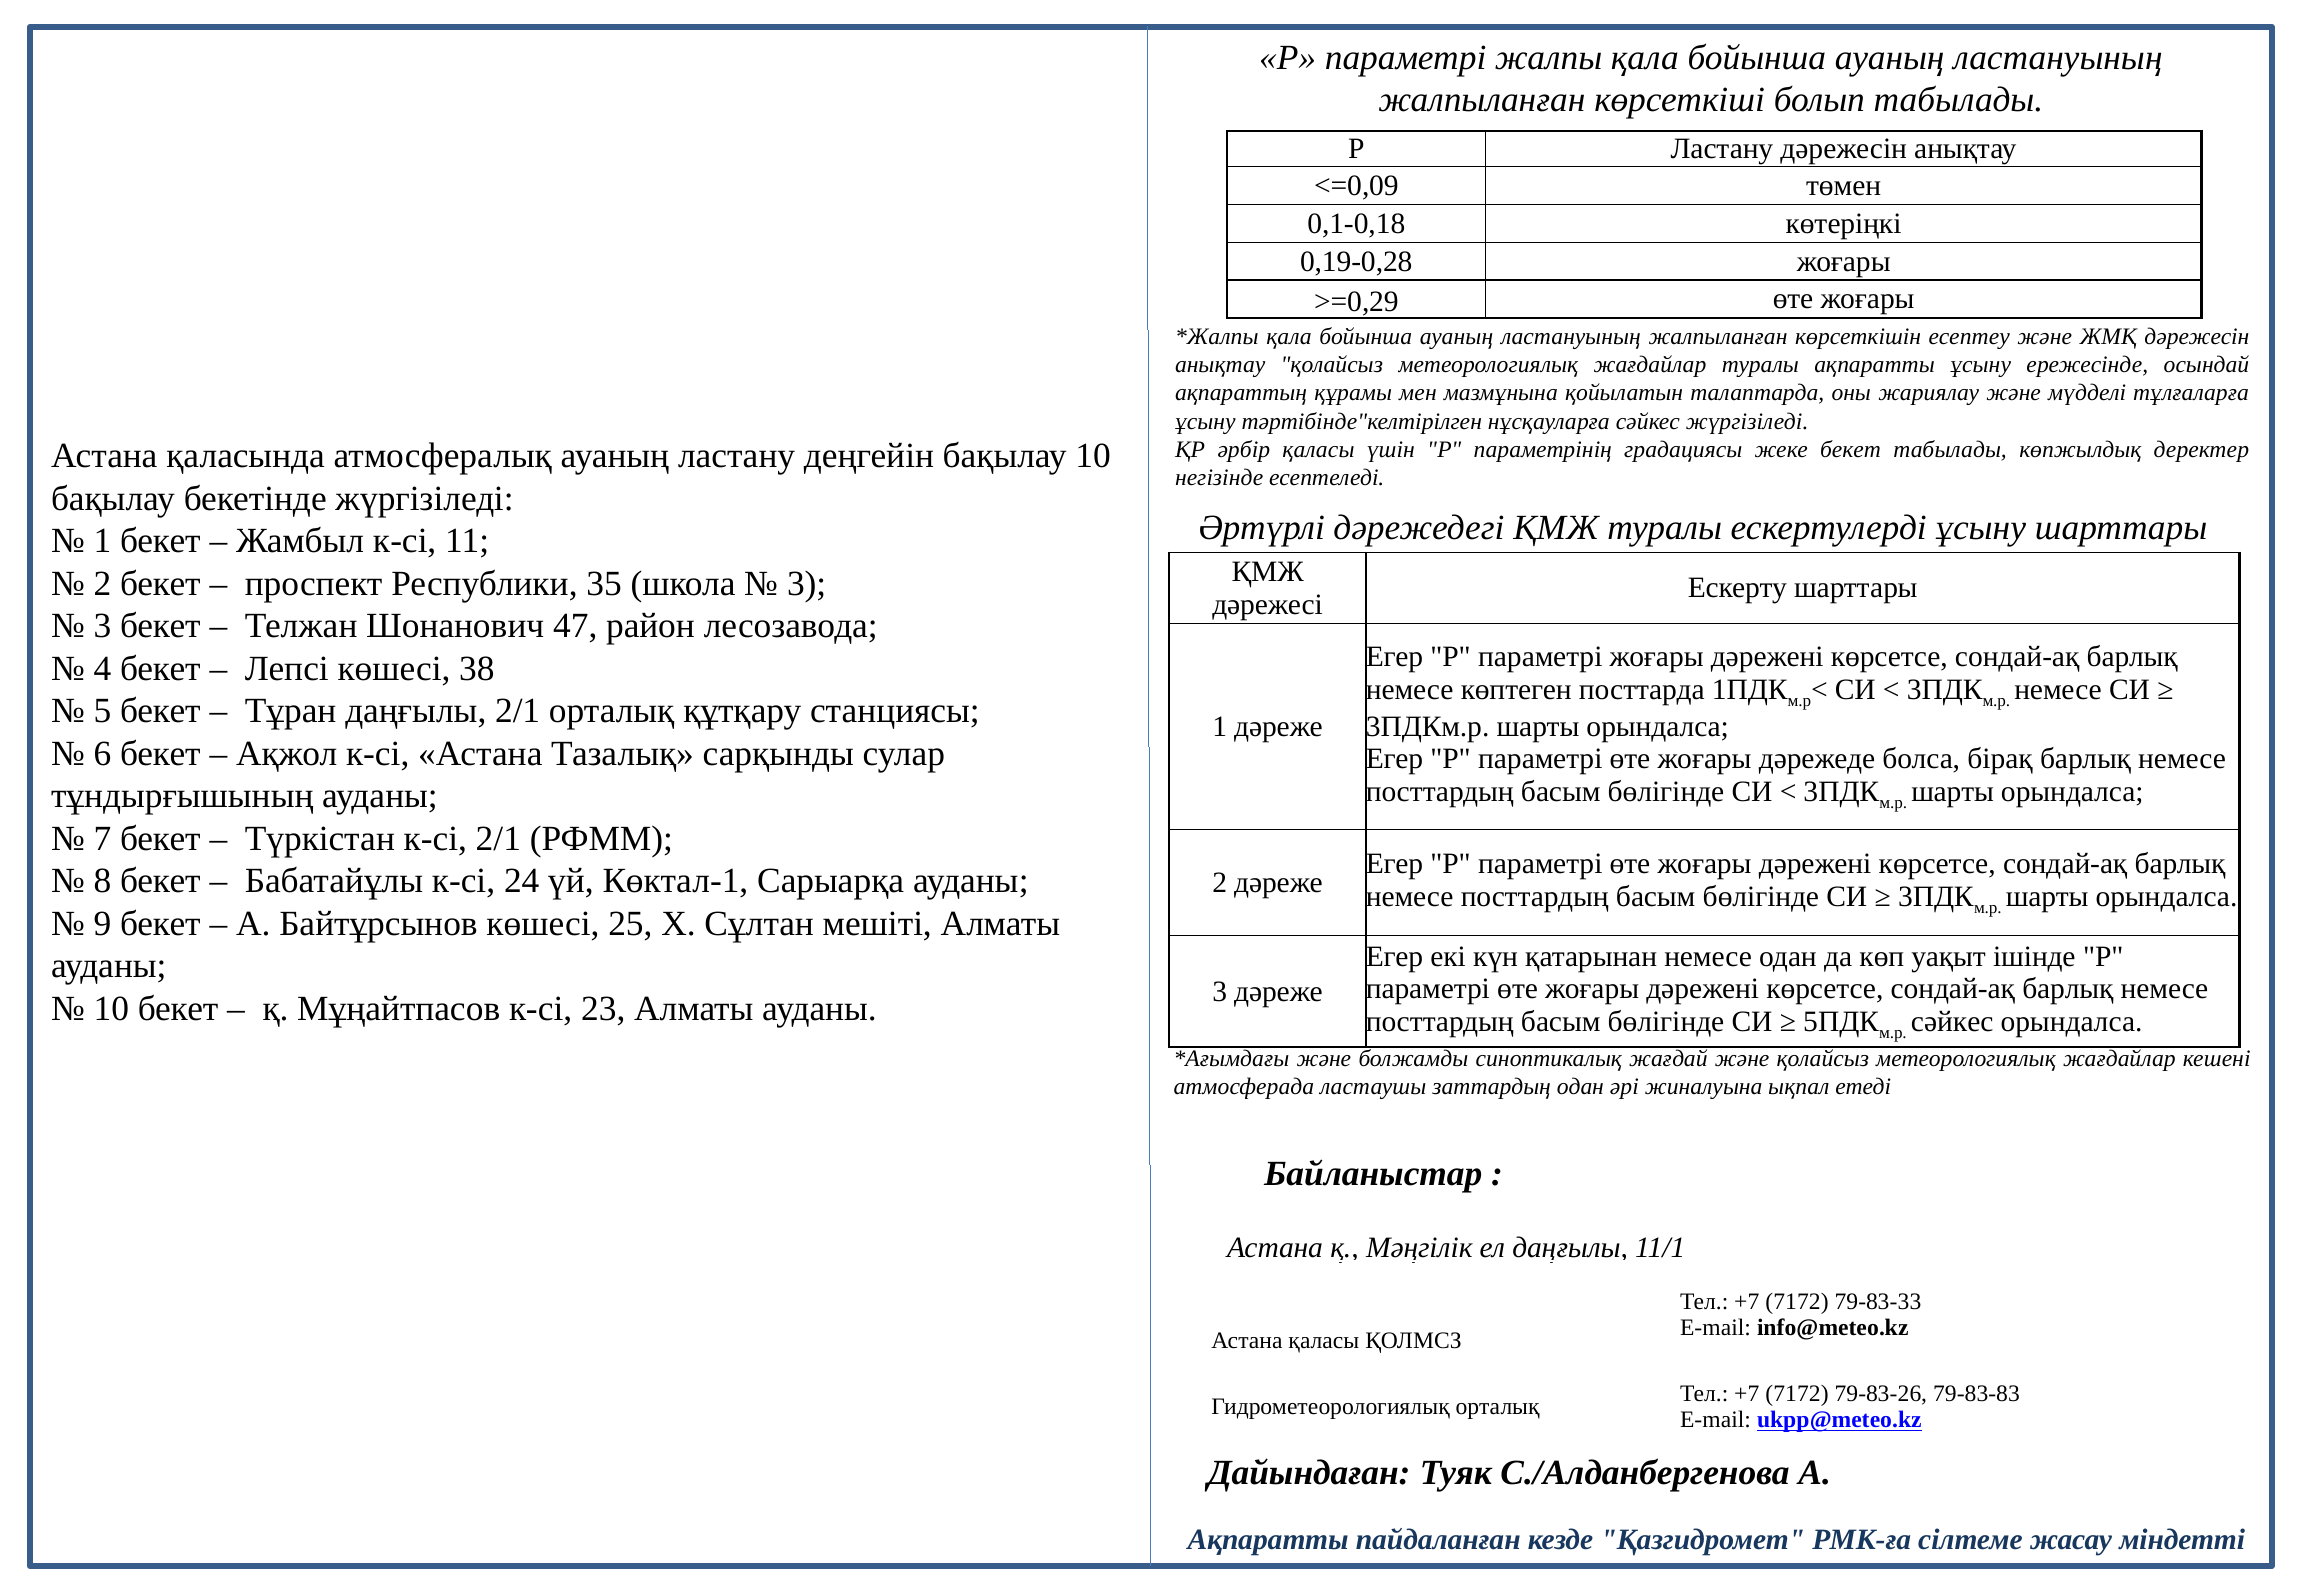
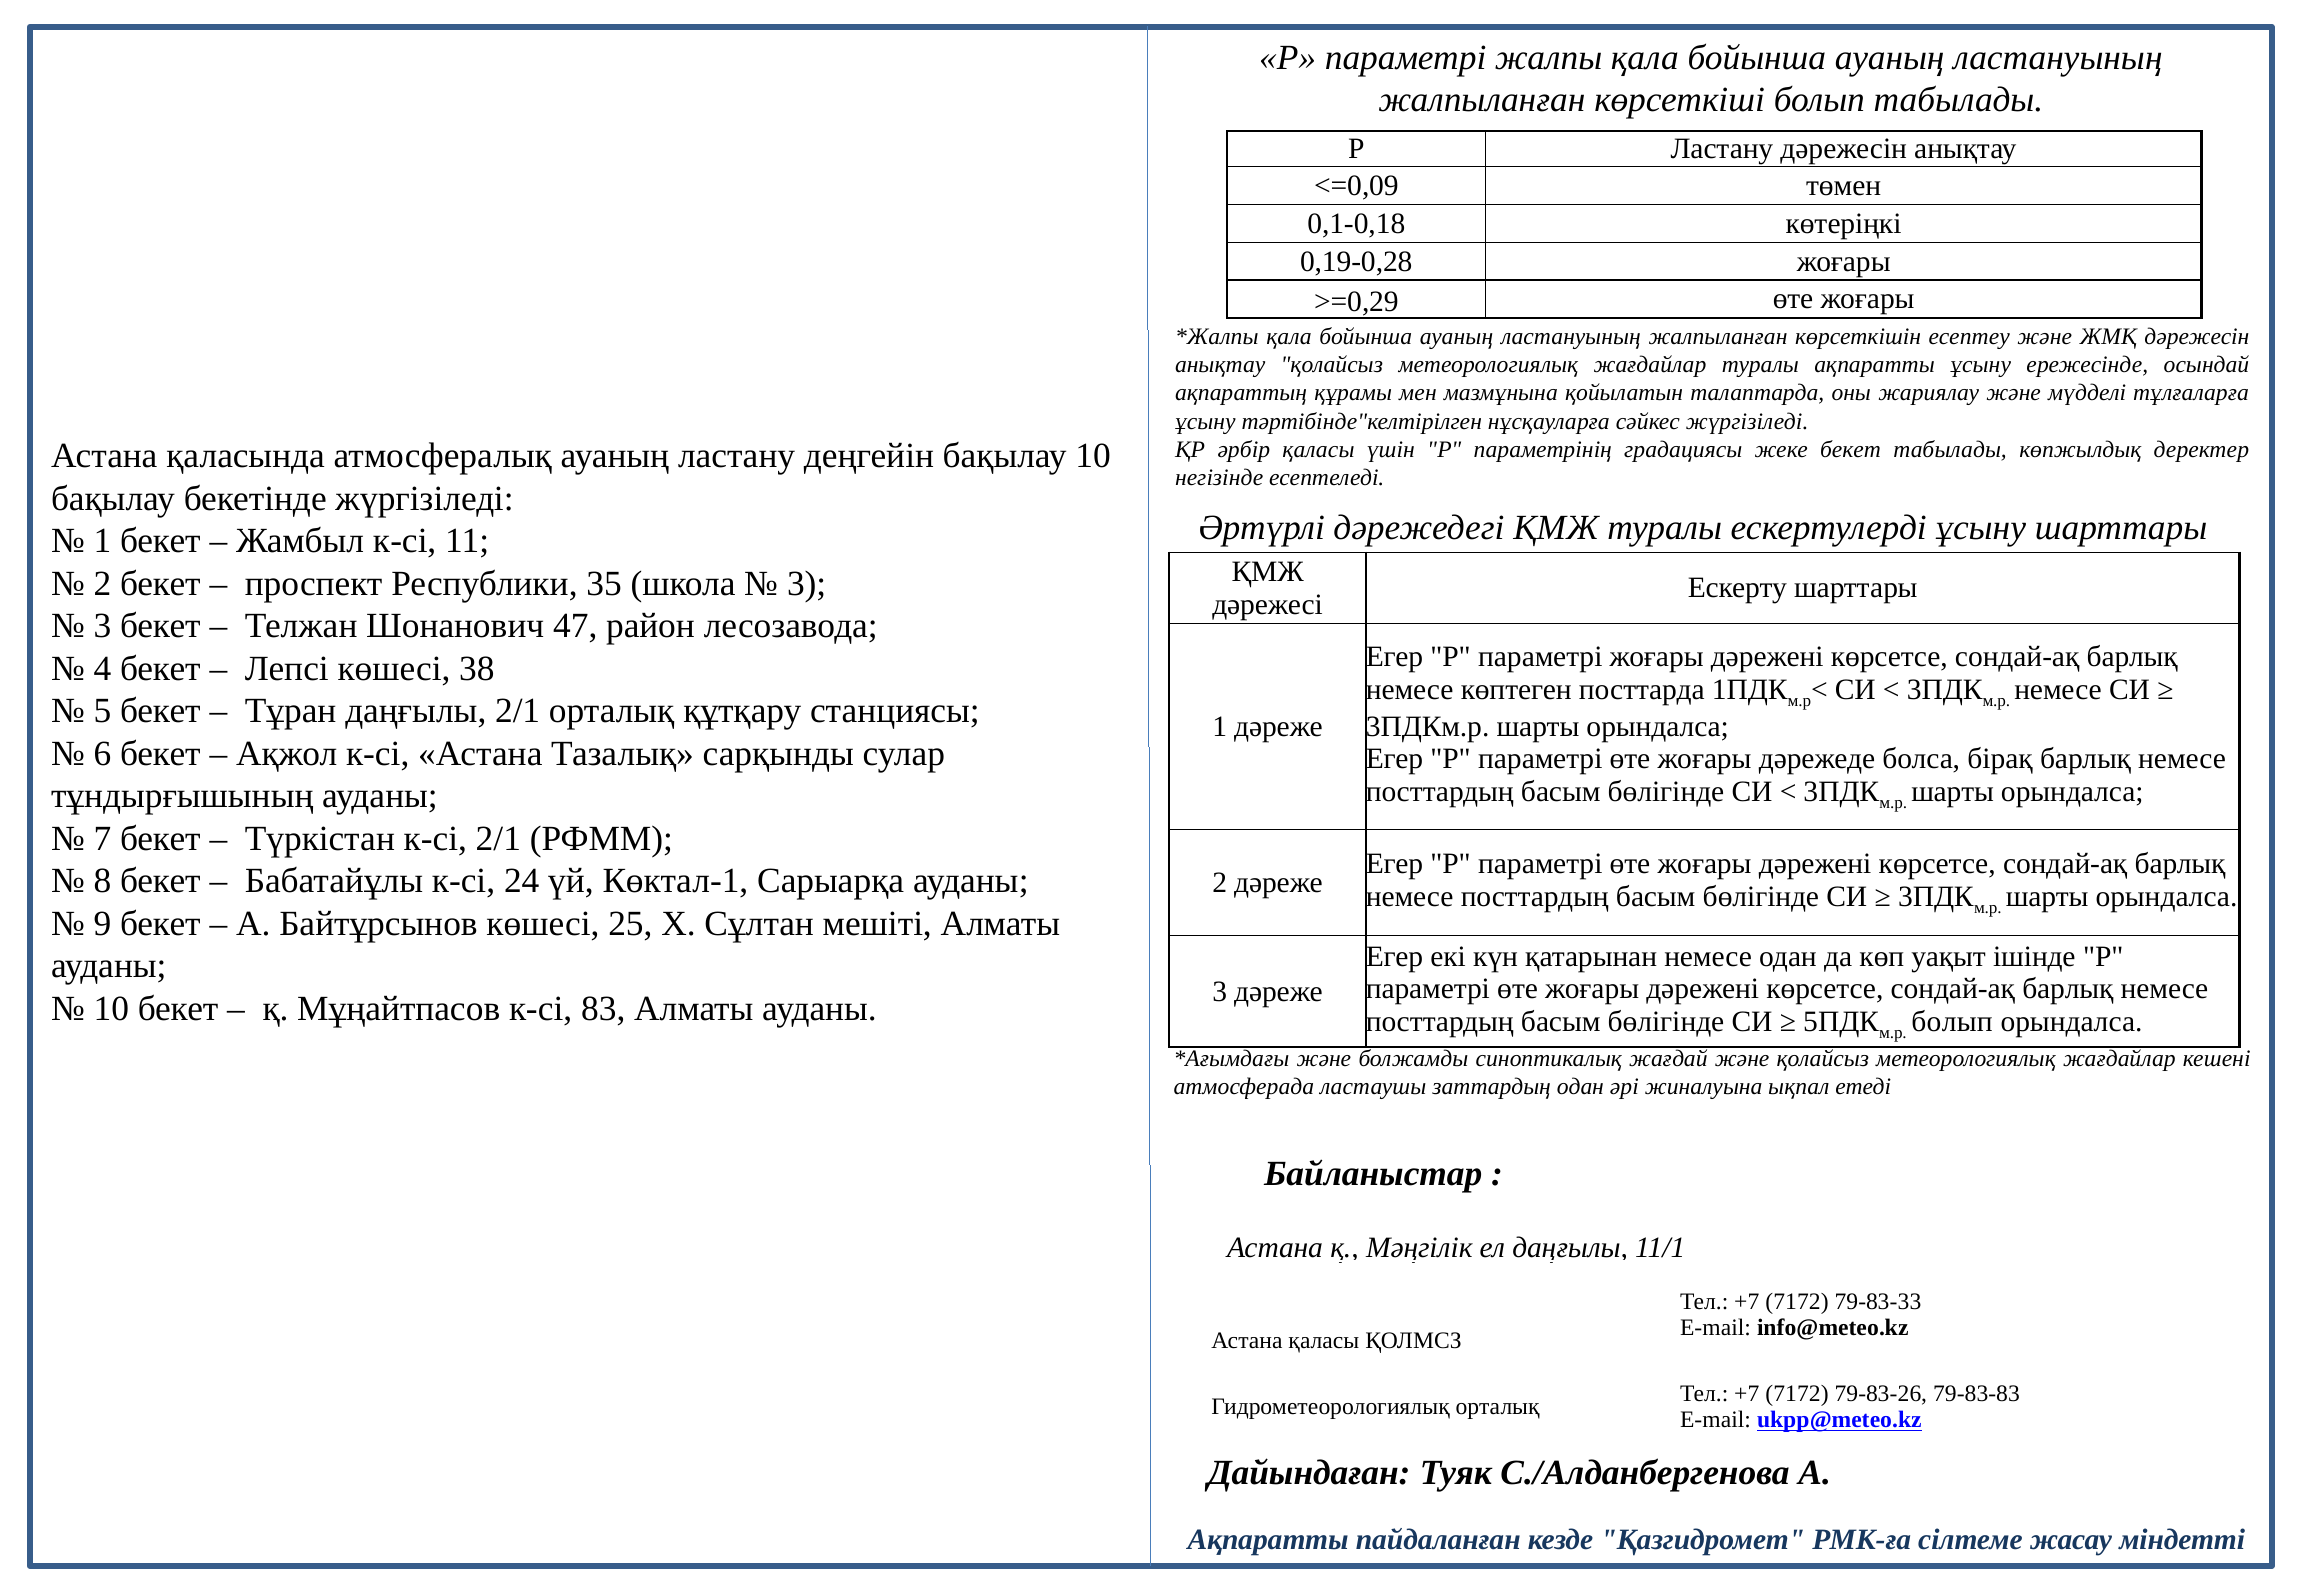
23: 23 -> 83
сәйкес at (1952, 1022): сәйкес -> болып
